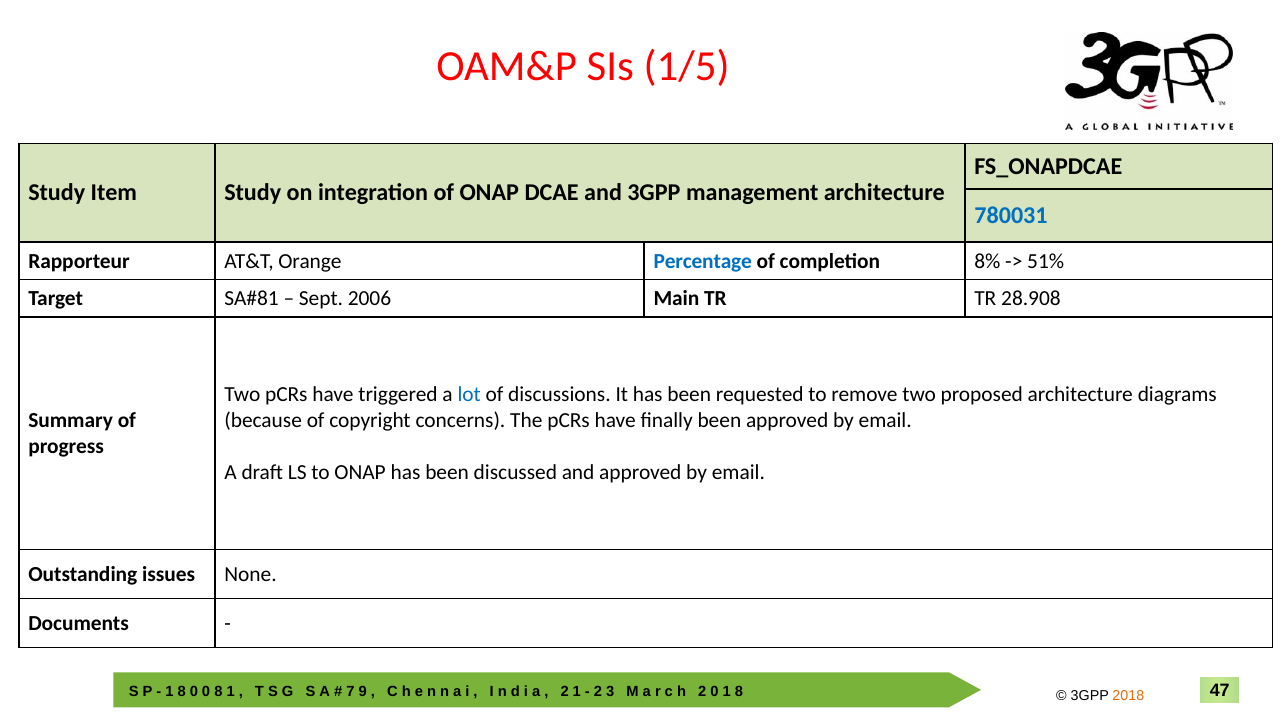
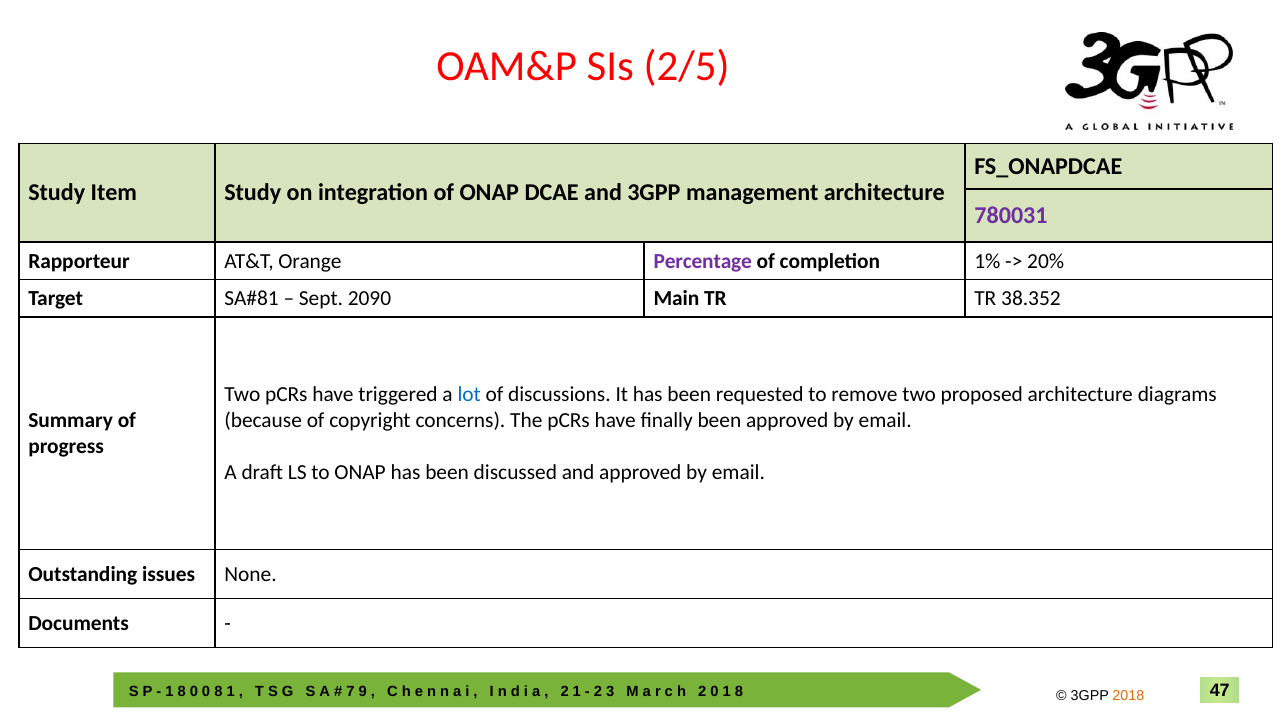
1/5: 1/5 -> 2/5
780031 colour: blue -> purple
Percentage colour: blue -> purple
8%: 8% -> 1%
51%: 51% -> 20%
2006: 2006 -> 2090
28.908: 28.908 -> 38.352
